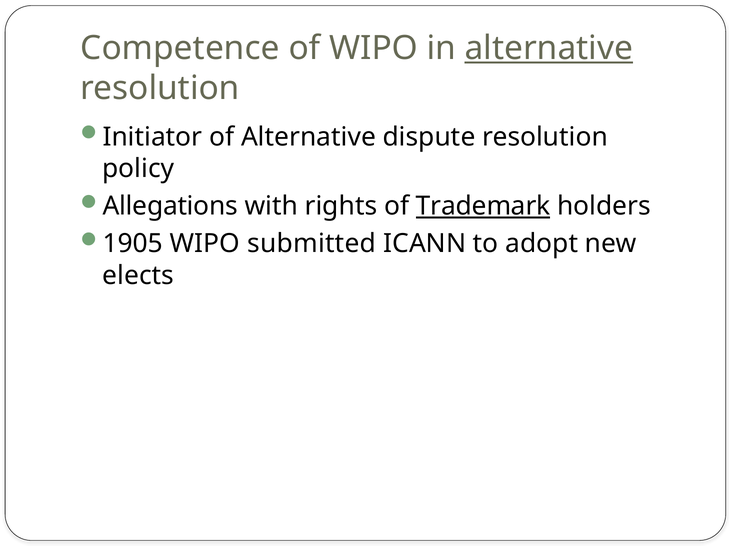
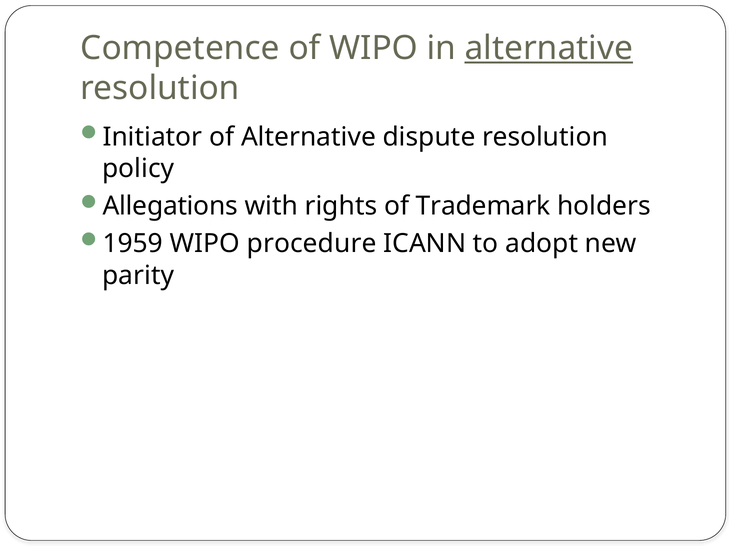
Trademark underline: present -> none
1905: 1905 -> 1959
submitted: submitted -> procedure
elects: elects -> parity
